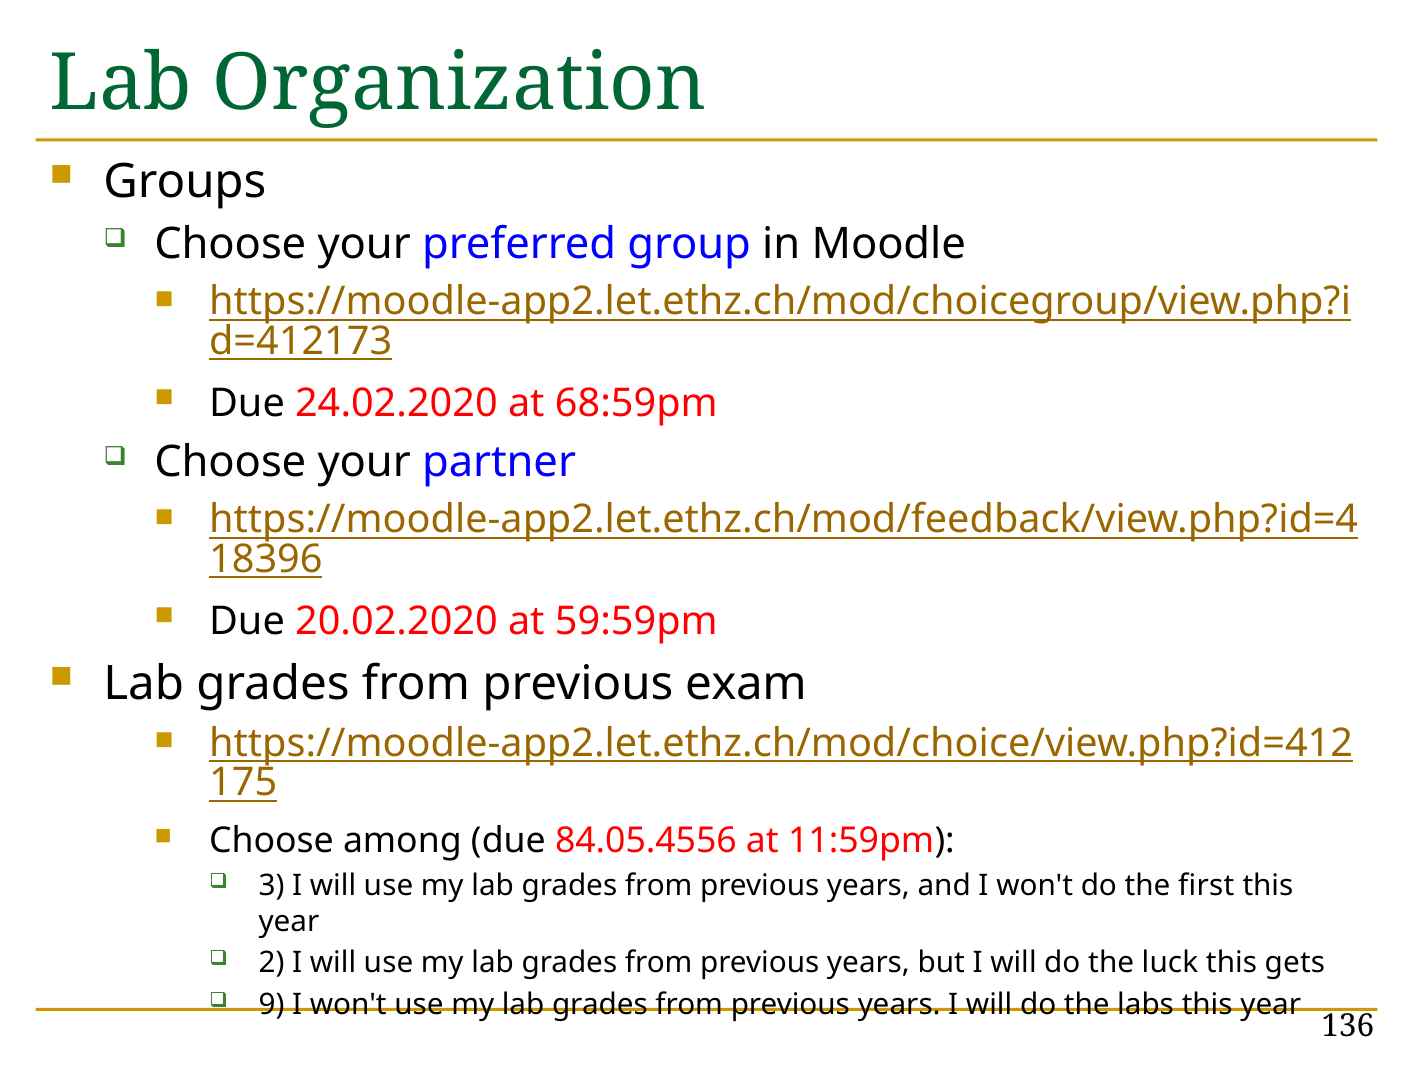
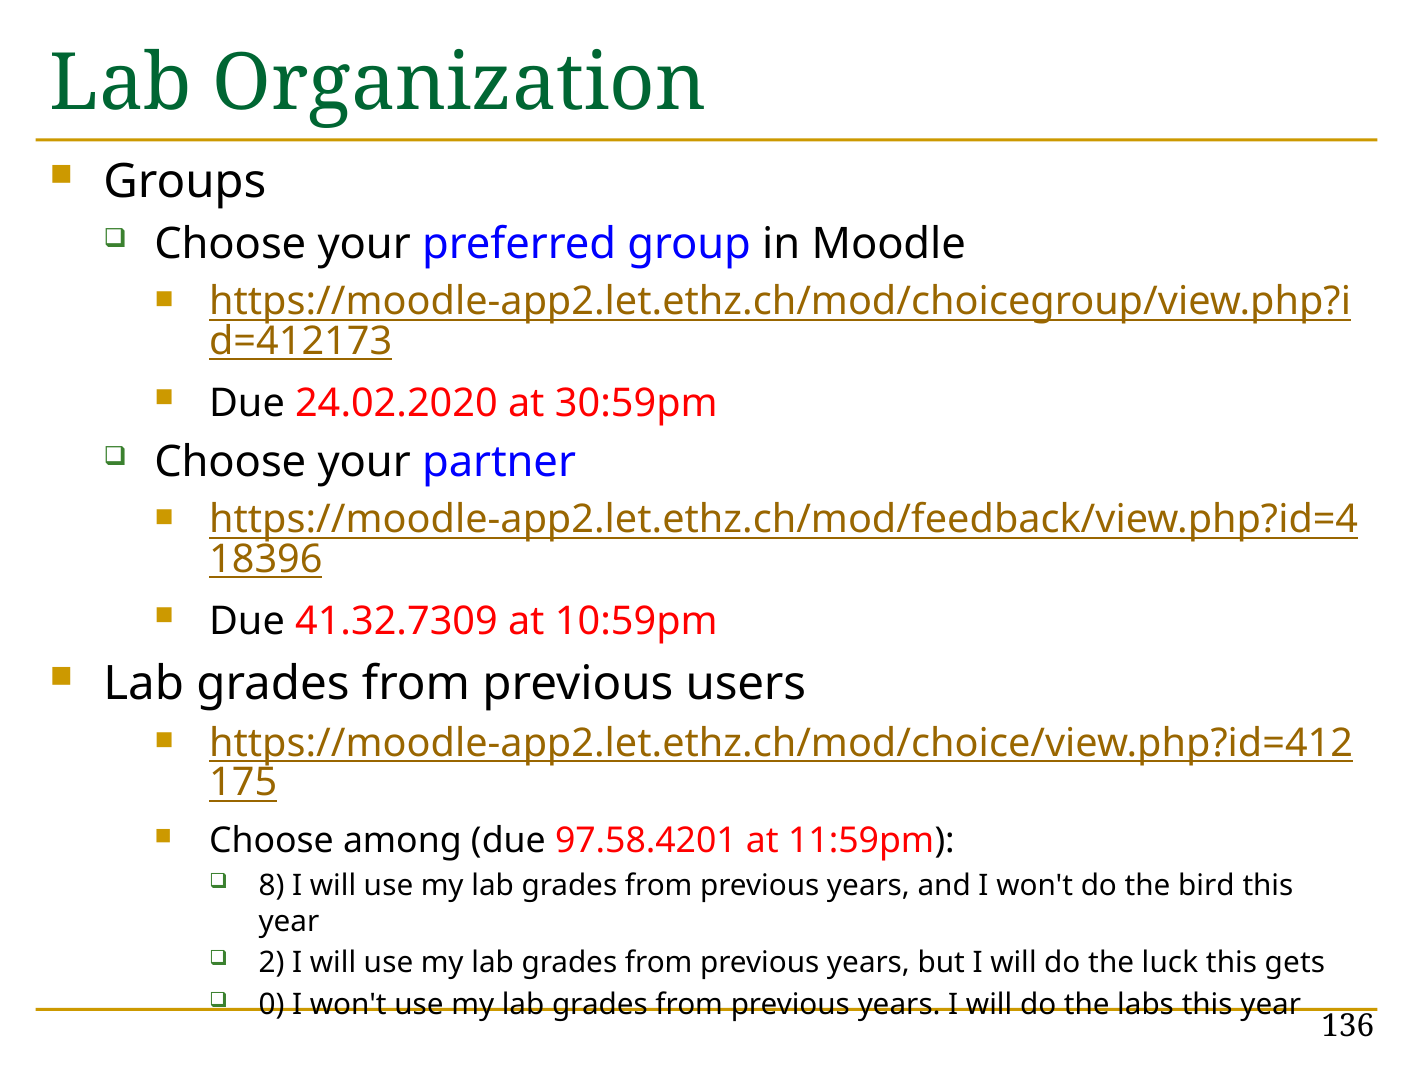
68:59pm: 68:59pm -> 30:59pm
20.02.2020: 20.02.2020 -> 41.32.7309
59:59pm: 59:59pm -> 10:59pm
exam: exam -> users
84.05.4556: 84.05.4556 -> 97.58.4201
3: 3 -> 8
first: first -> bird
9: 9 -> 0
